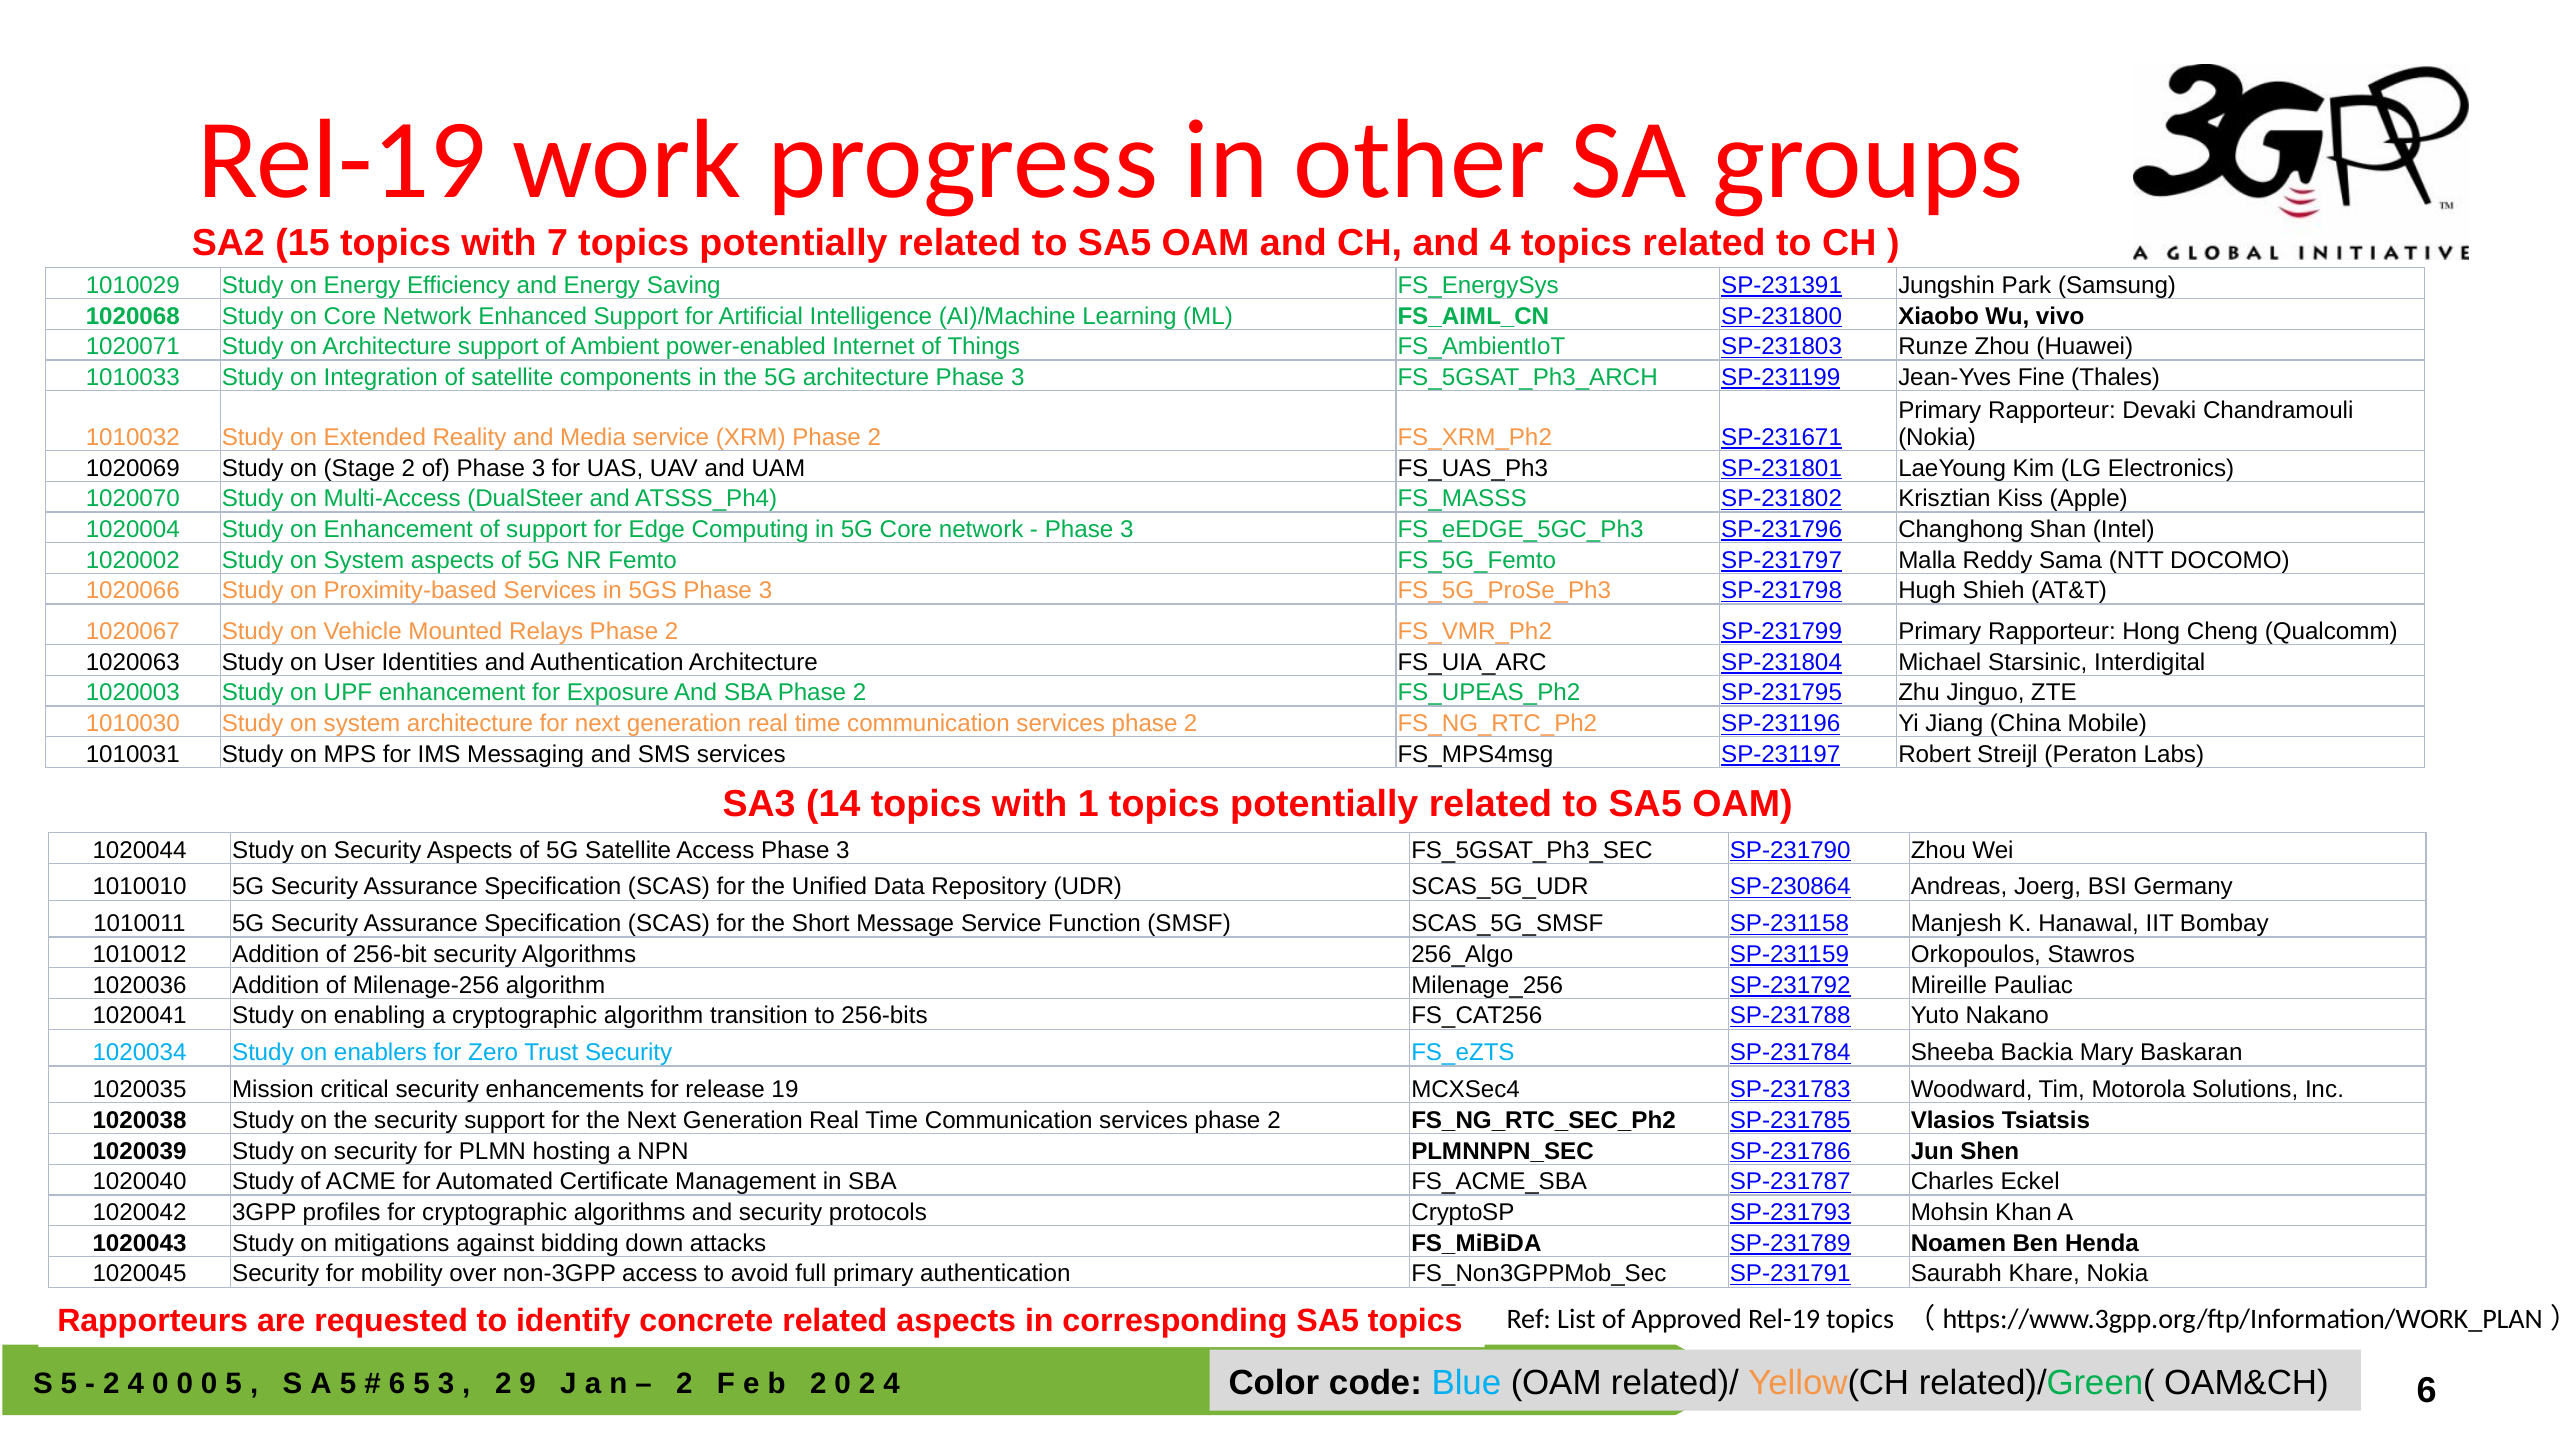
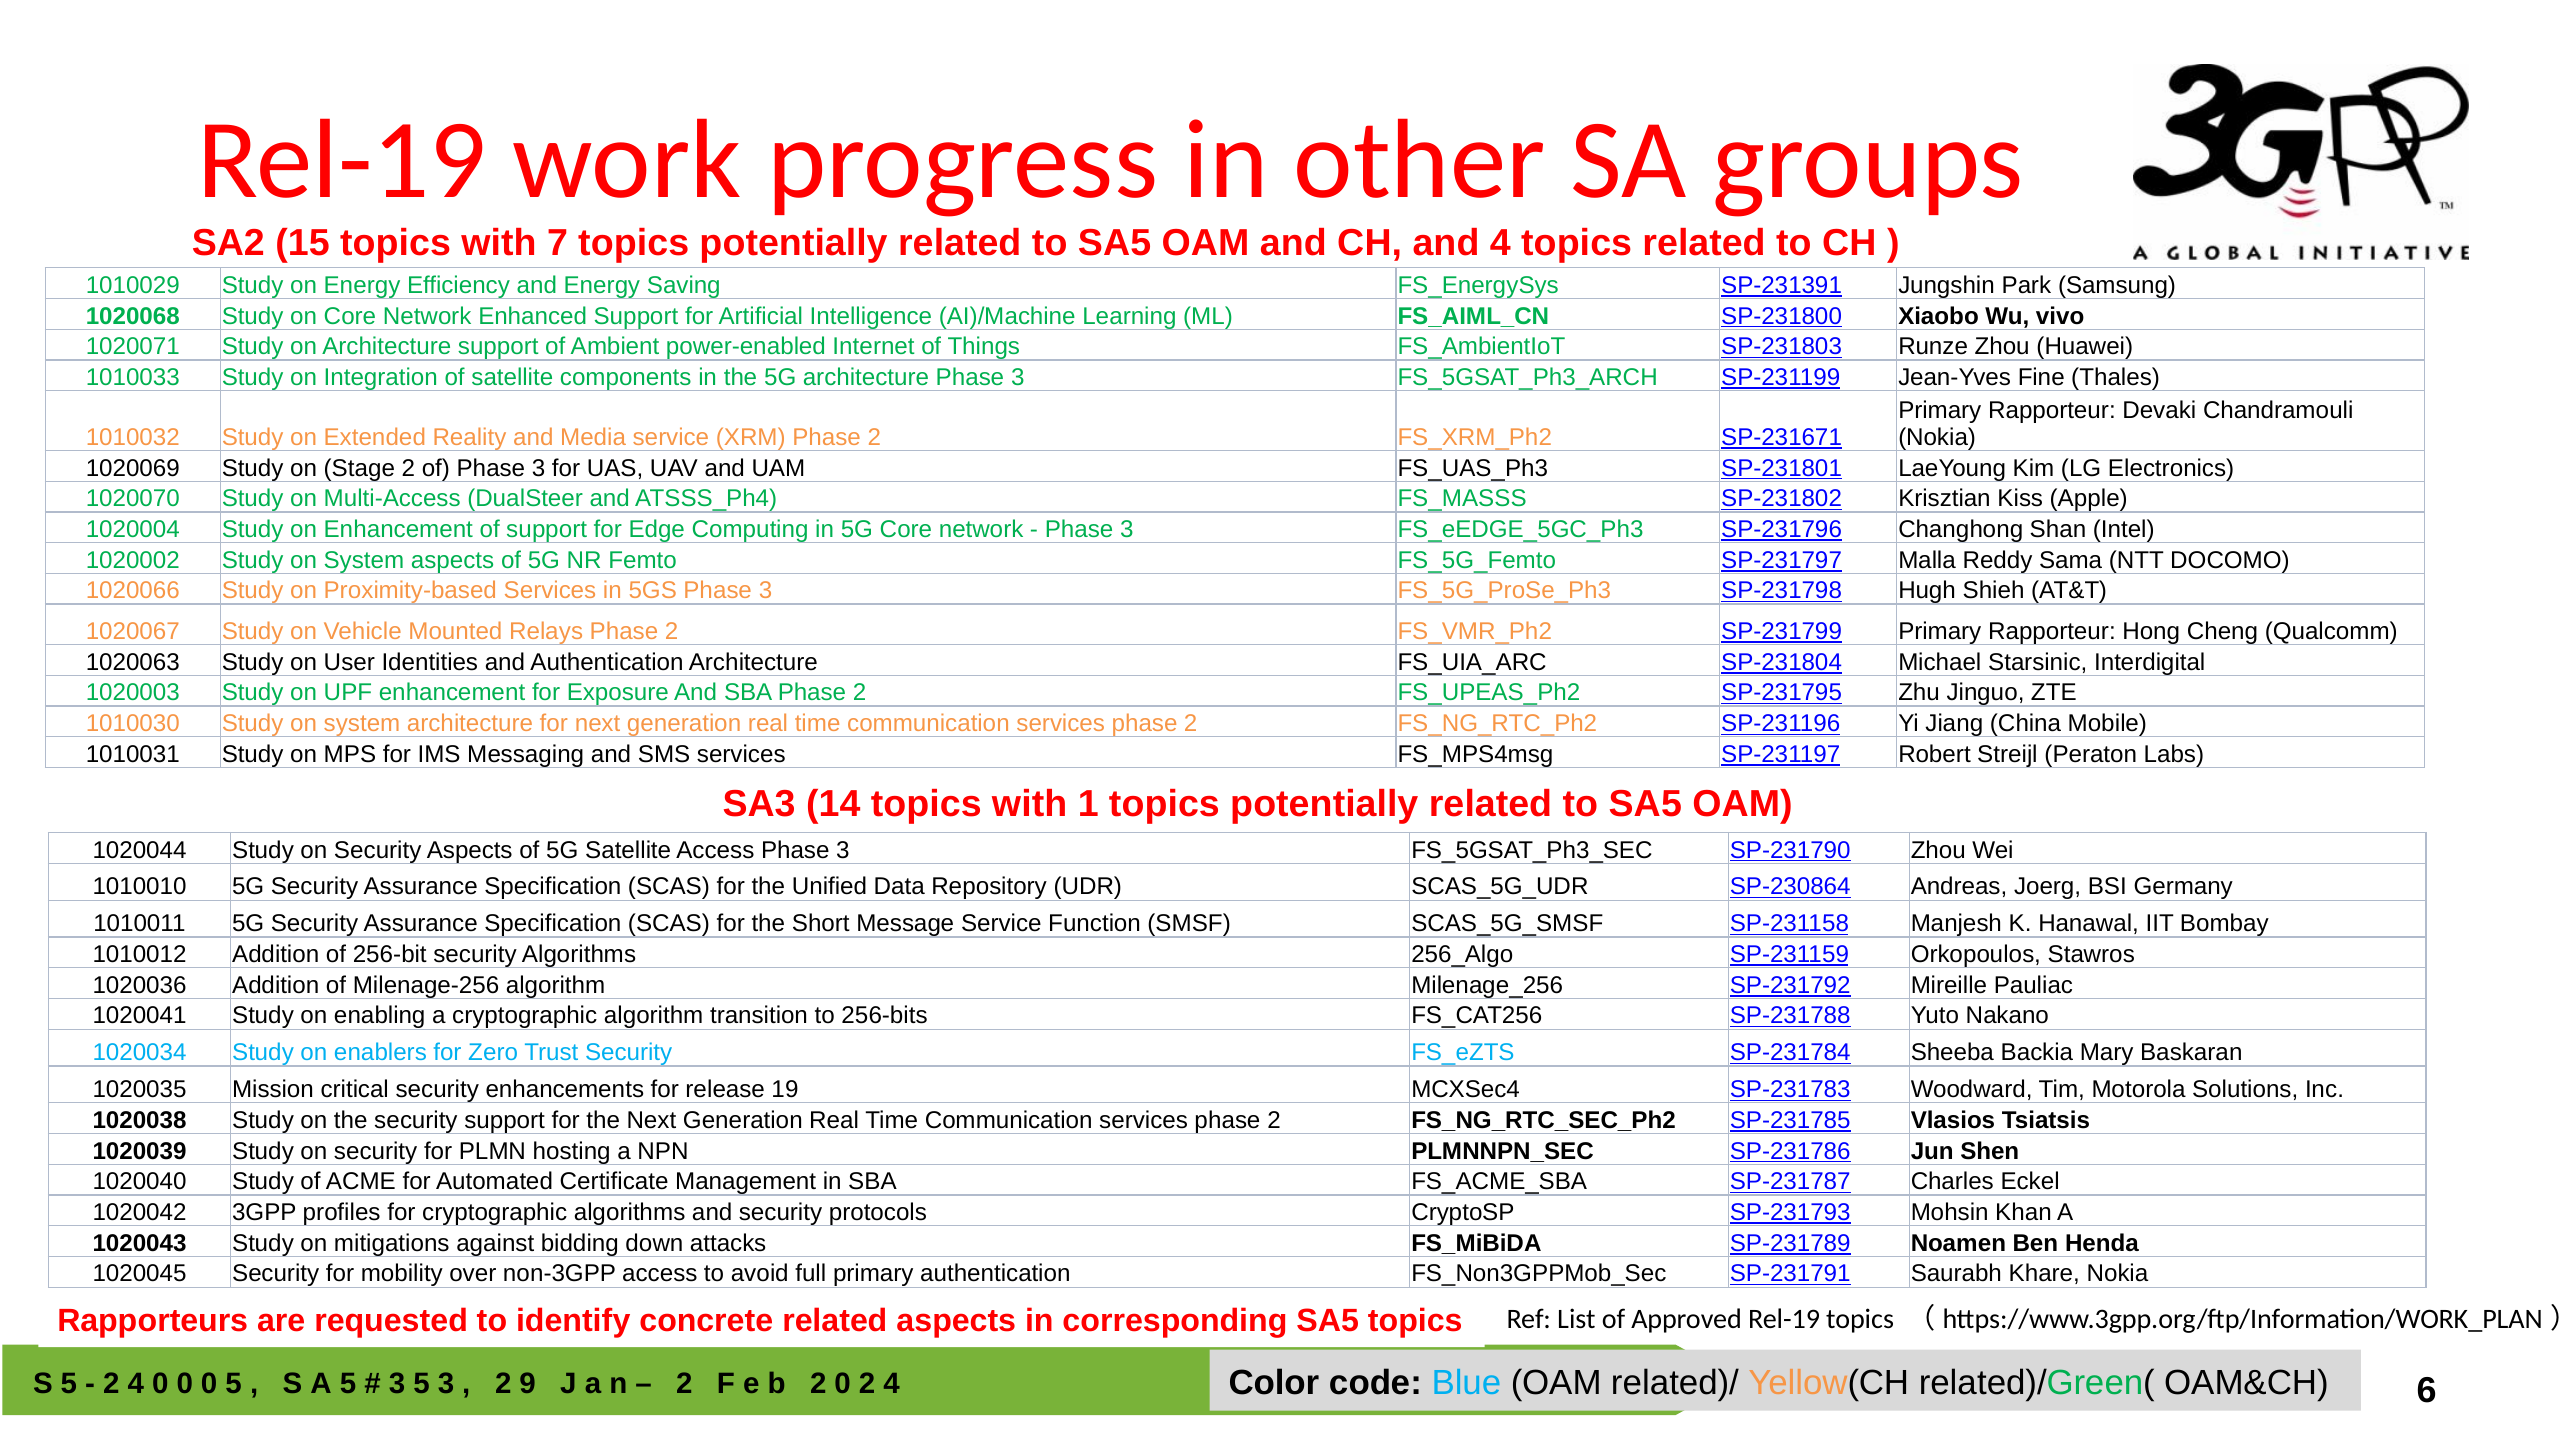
6 at (397, 1384): 6 -> 3
